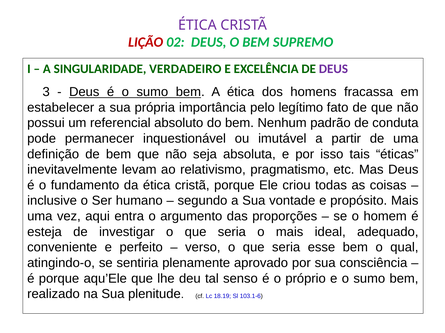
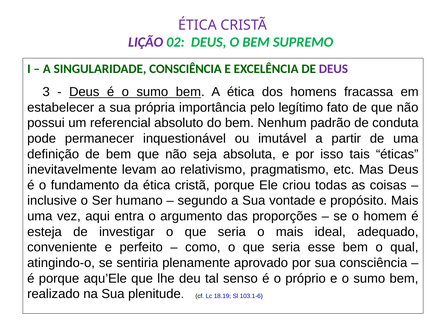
LIÇÃO colour: red -> purple
SINGULARIDADE VERDADEIRO: VERDADEIRO -> CONSCIÊNCIA
verso: verso -> como
